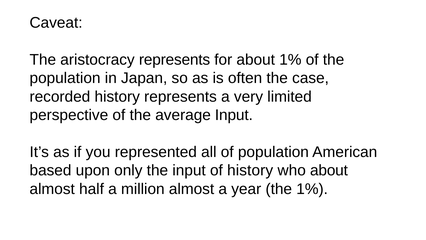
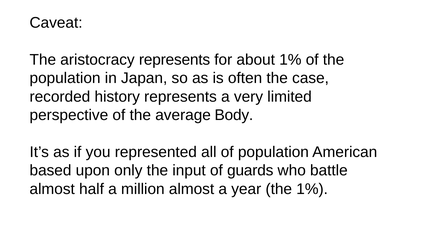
average Input: Input -> Body
of history: history -> guards
who about: about -> battle
